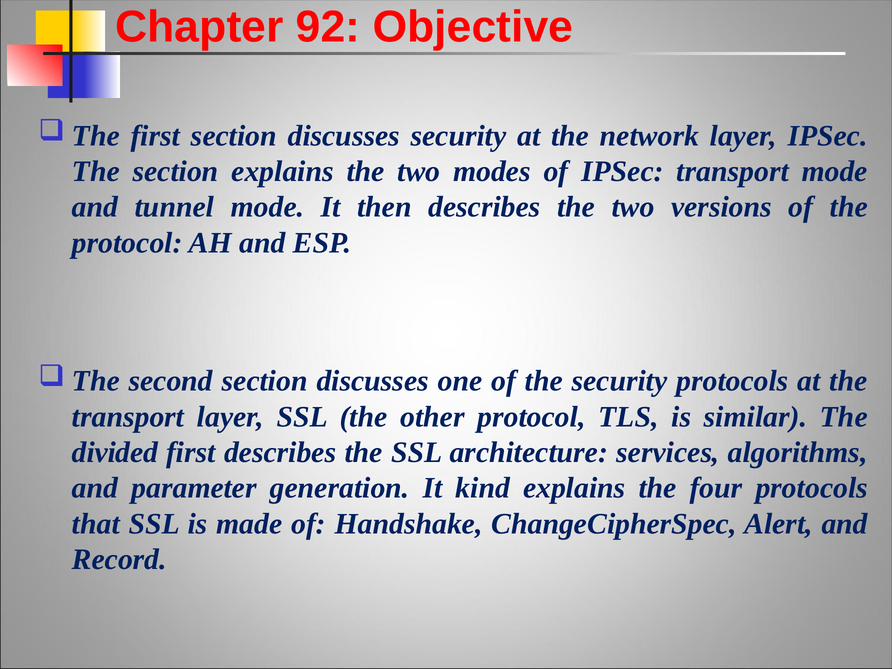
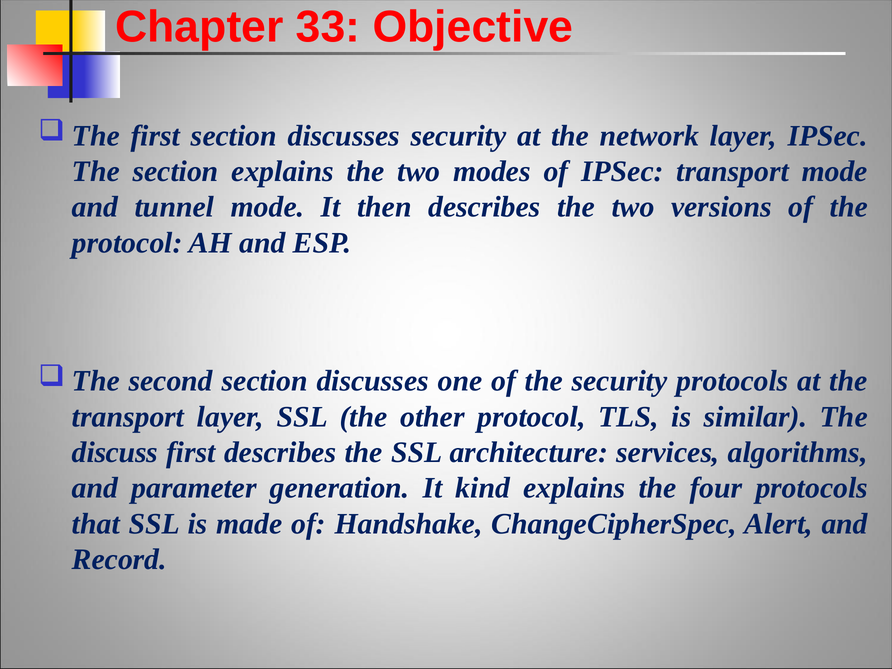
92: 92 -> 33
divided: divided -> discuss
